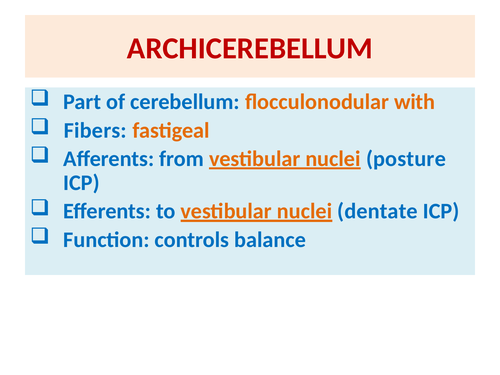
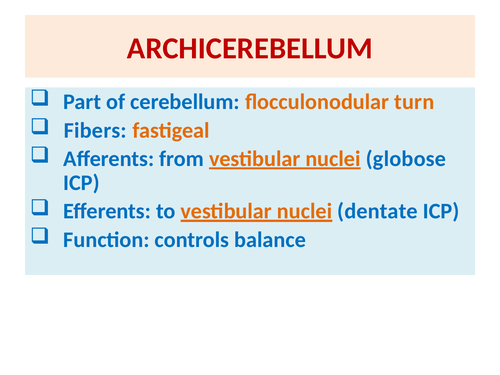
with: with -> turn
posture: posture -> globose
